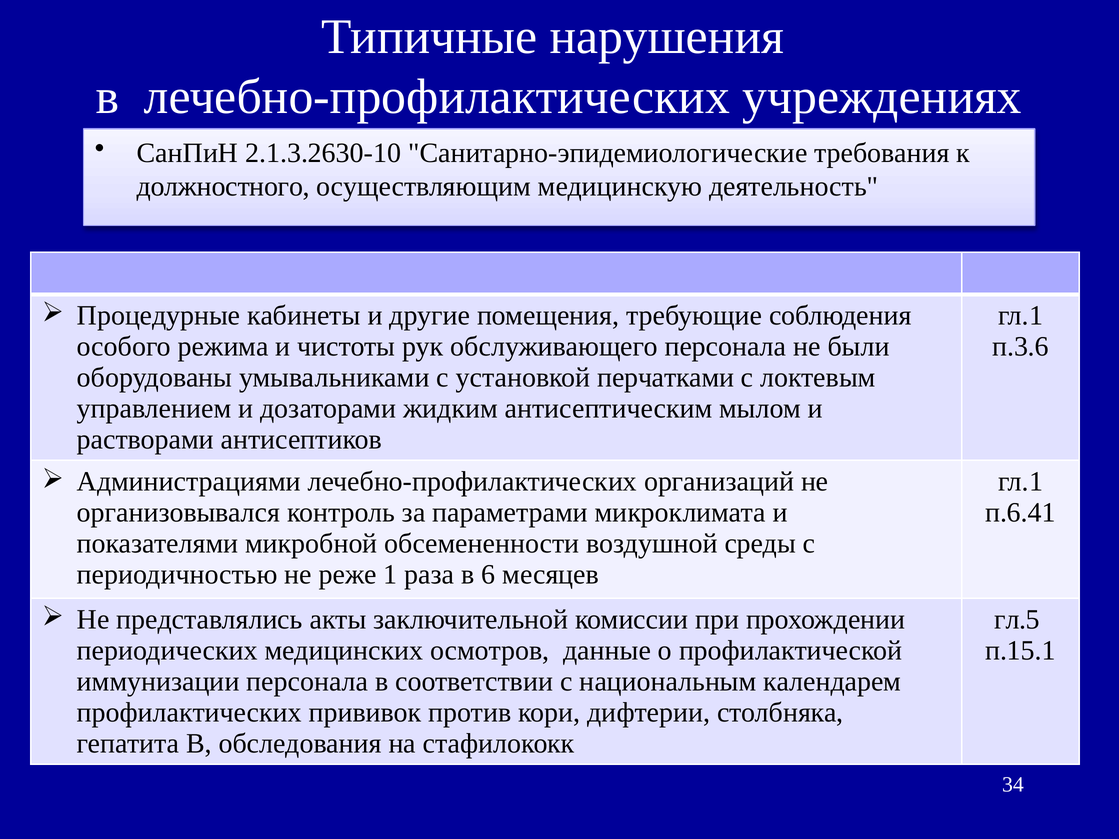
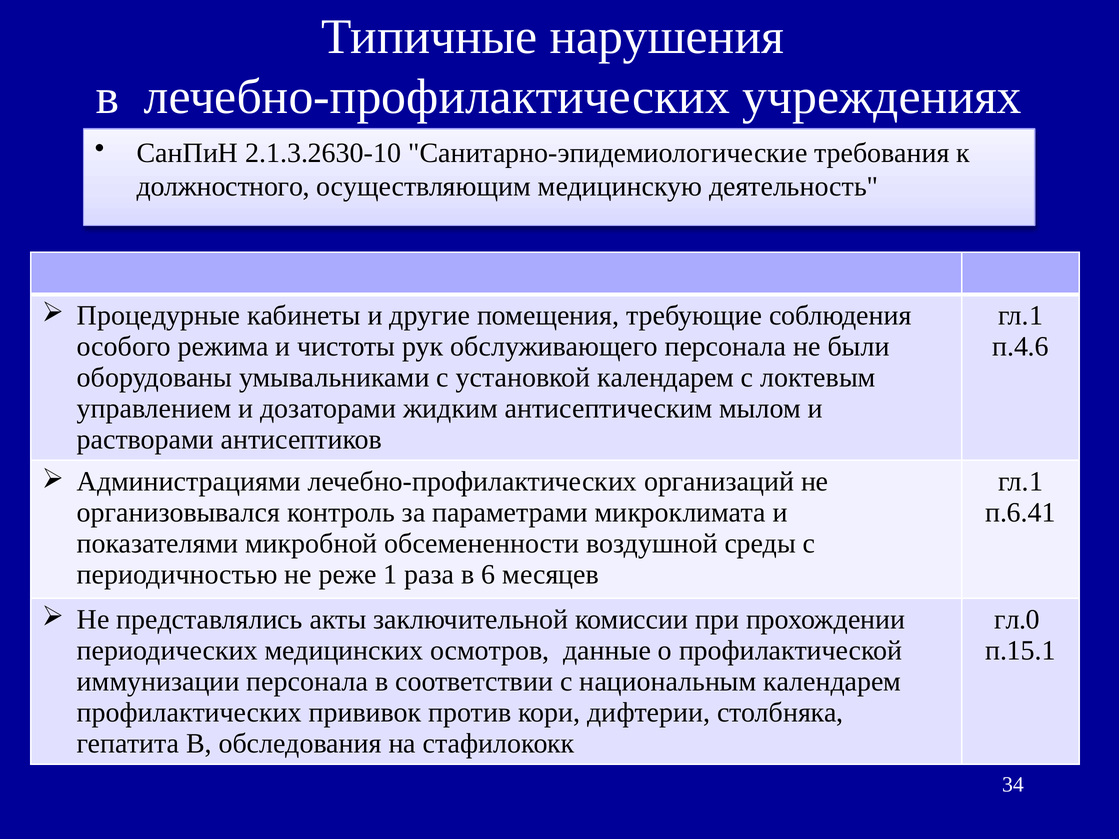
п.3.6: п.3.6 -> п.4.6
установкой перчатками: перчатками -> календарем
гл.5: гл.5 -> гл.0
